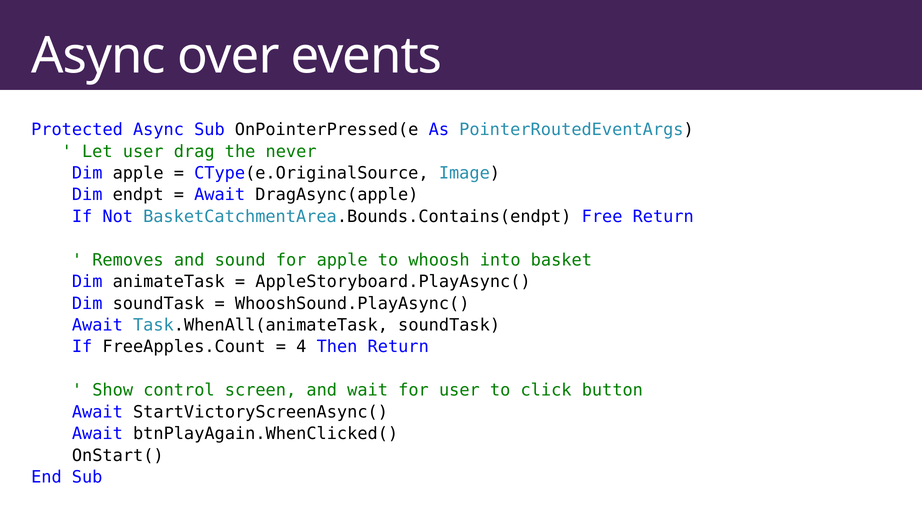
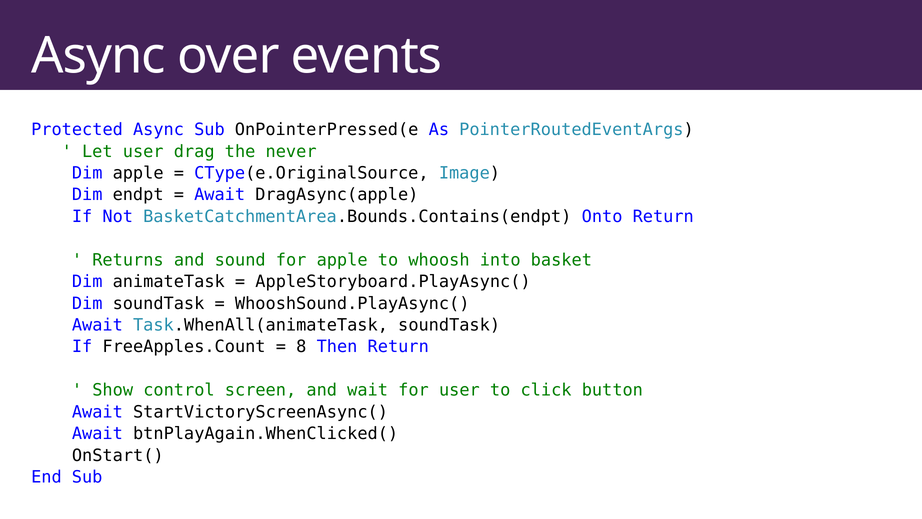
Free: Free -> Onto
Removes: Removes -> Returns
4: 4 -> 8
